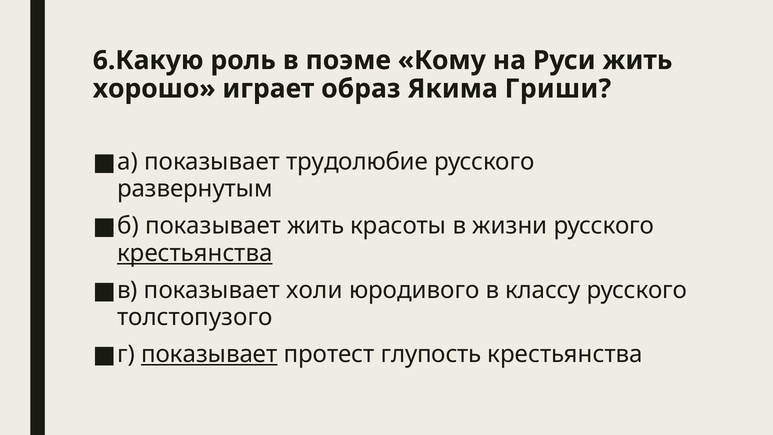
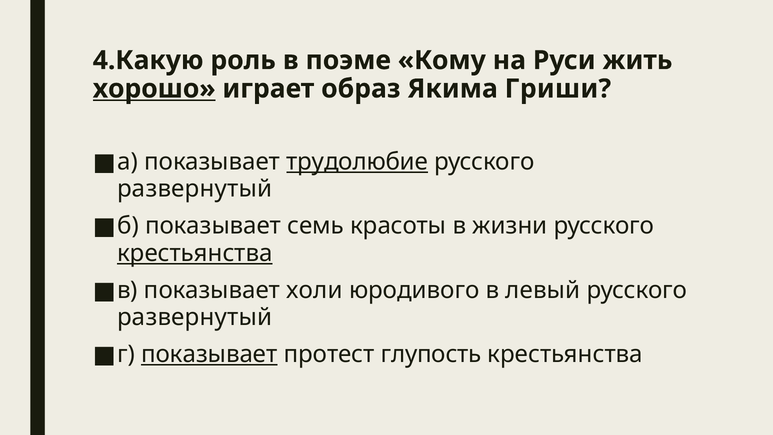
6.Какую: 6.Какую -> 4.Какую
хорошо underline: none -> present
трудолюбие underline: none -> present
развернутым at (195, 189): развернутым -> развернутый
показывает жить: жить -> семь
классу: классу -> левый
толстопузого at (195, 317): толстопузого -> развернутый
